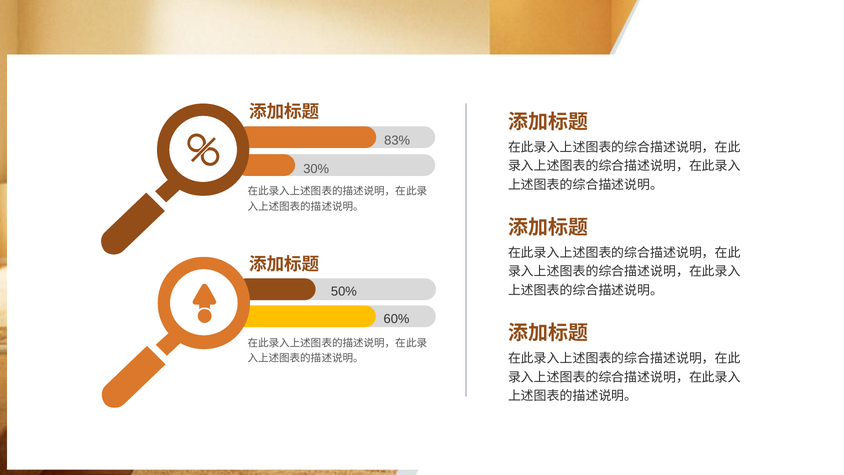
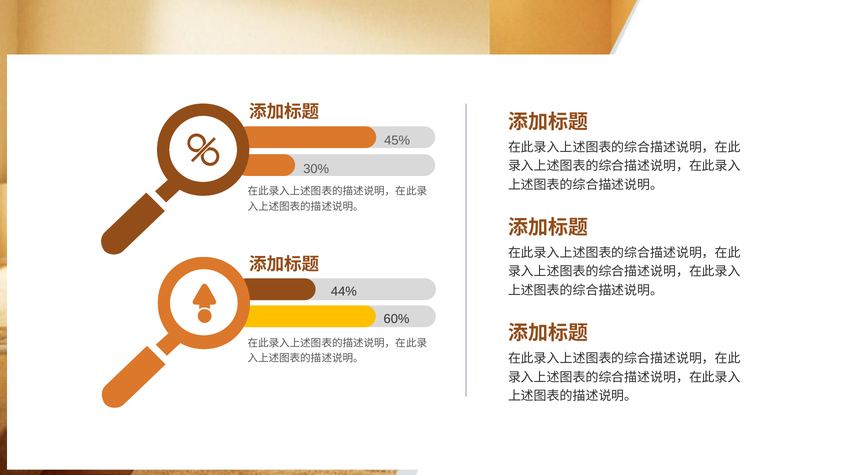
83%: 83% -> 45%
50%: 50% -> 44%
